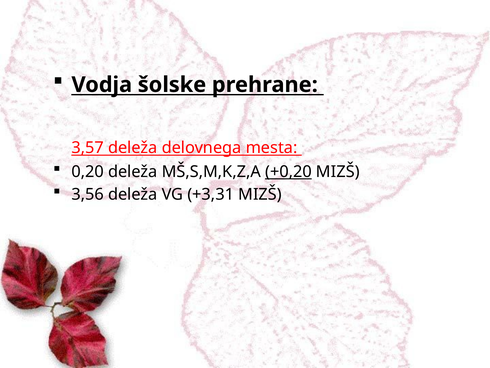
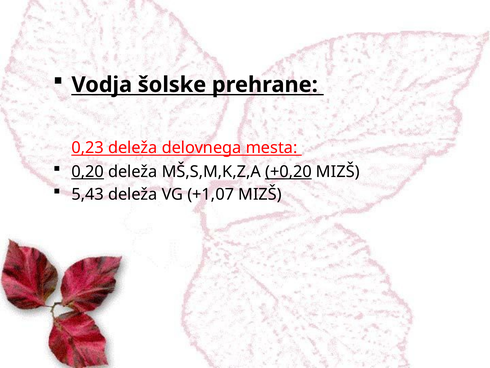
3,57: 3,57 -> 0,23
0,20 underline: none -> present
3,56: 3,56 -> 5,43
+3,31: +3,31 -> +1,07
